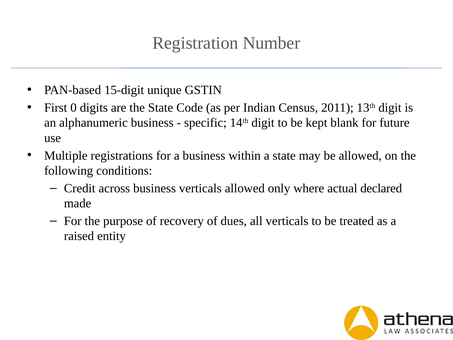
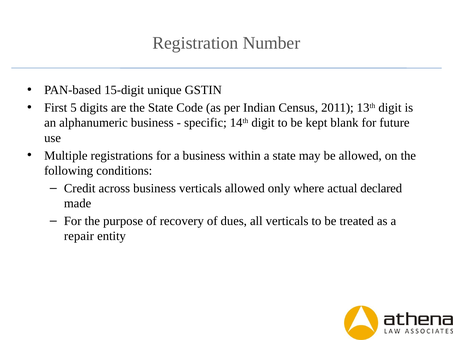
0: 0 -> 5
raised: raised -> repair
